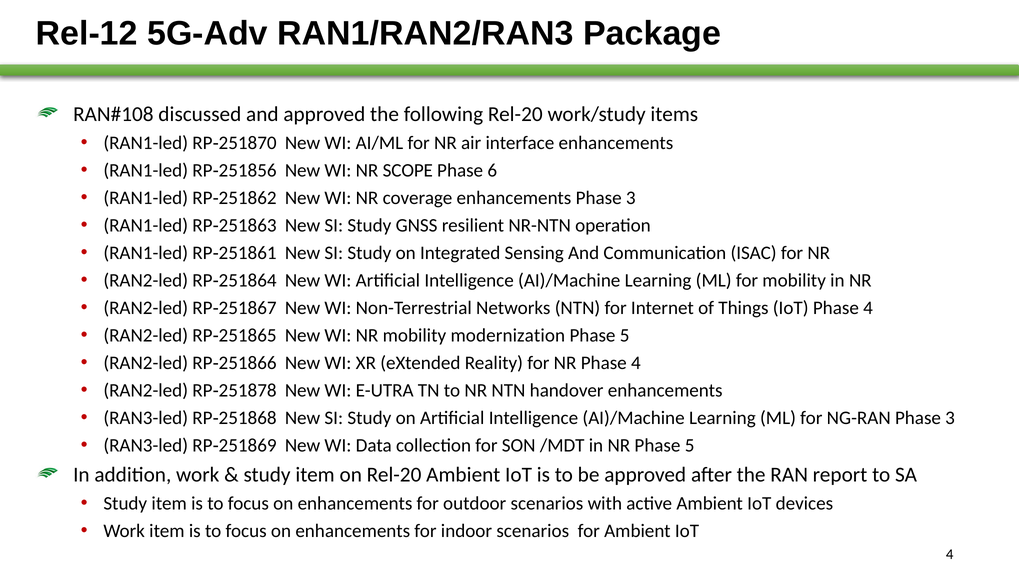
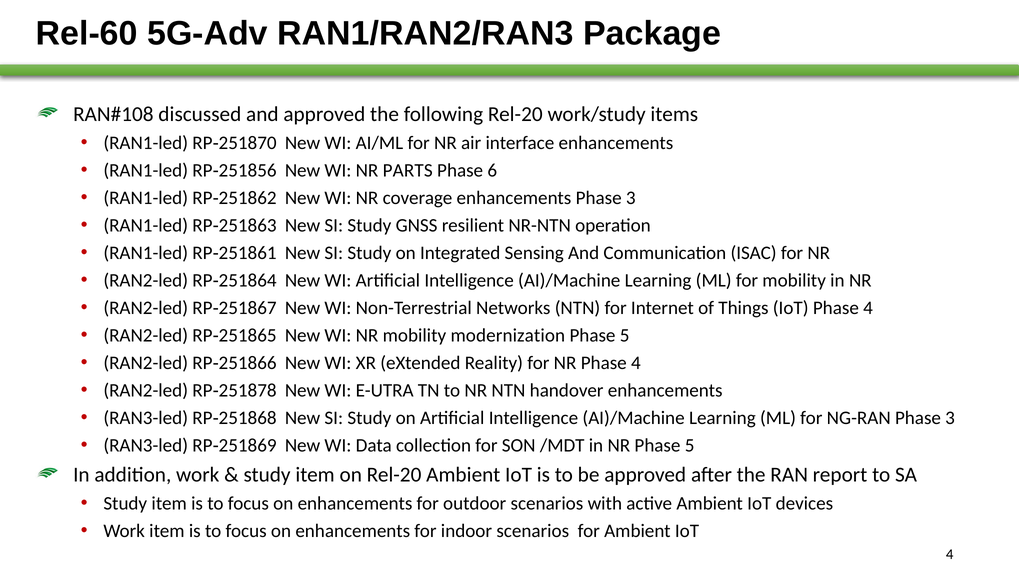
Rel-12: Rel-12 -> Rel-60
SCOPE: SCOPE -> PARTS
